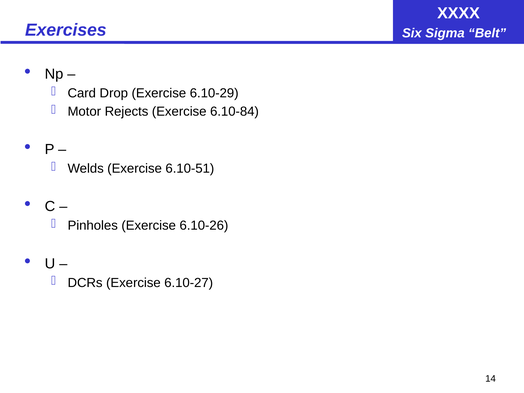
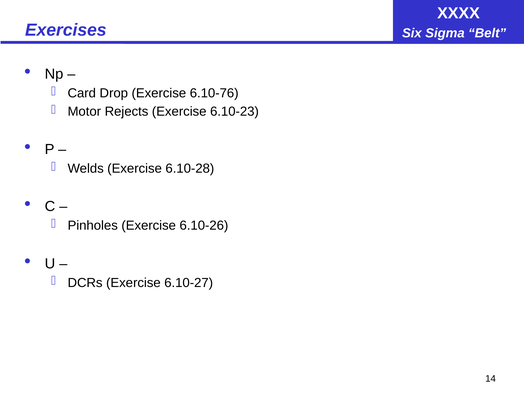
6.10-29: 6.10-29 -> 6.10-76
6.10-84: 6.10-84 -> 6.10-23
6.10-51: 6.10-51 -> 6.10-28
